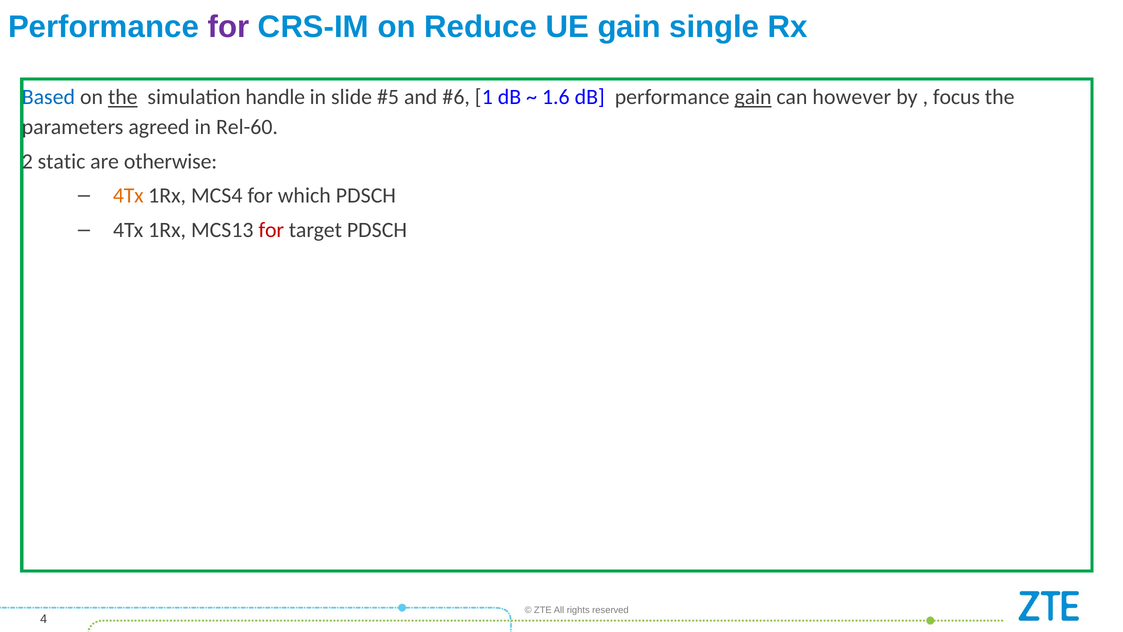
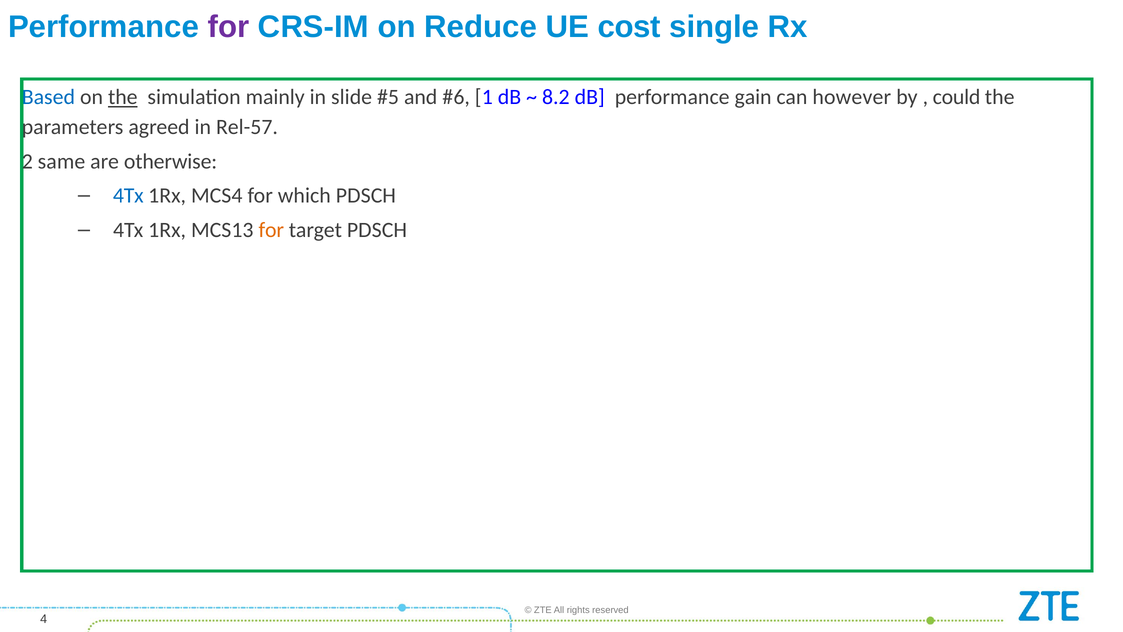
UE gain: gain -> cost
handle: handle -> mainly
1.6: 1.6 -> 8.2
gain at (753, 97) underline: present -> none
focus: focus -> could
Rel-60: Rel-60 -> Rel-57
static: static -> same
4Tx at (128, 196) colour: orange -> blue
for at (271, 230) colour: red -> orange
